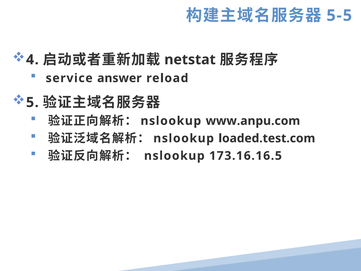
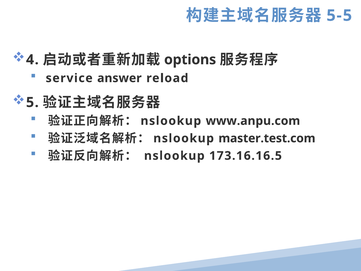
netstat: netstat -> options
loaded.test.com: loaded.test.com -> master.test.com
